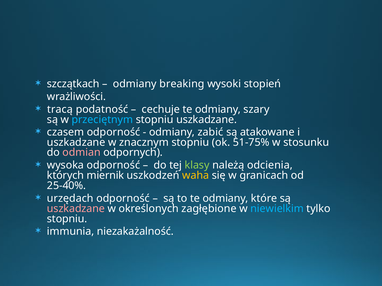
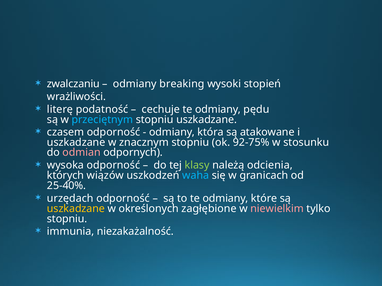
szczątkach: szczątkach -> zwalczaniu
tracą: tracą -> literę
szary: szary -> pędu
zabić: zabić -> która
51-75%: 51-75% -> 92-75%
miernik: miernik -> wiązów
waha colour: yellow -> light blue
uszkadzane at (76, 209) colour: pink -> yellow
niewielkim colour: light blue -> pink
